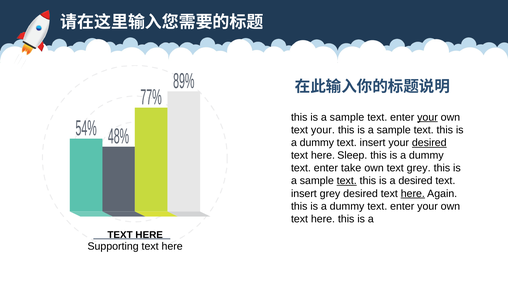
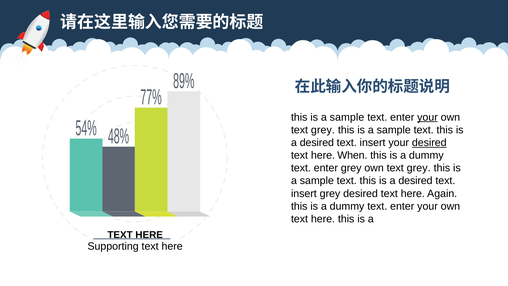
your at (323, 130): your -> grey
dummy at (317, 143): dummy -> desired
Sleep: Sleep -> When
enter take: take -> grey
text at (347, 181) underline: present -> none
here at (413, 193) underline: present -> none
